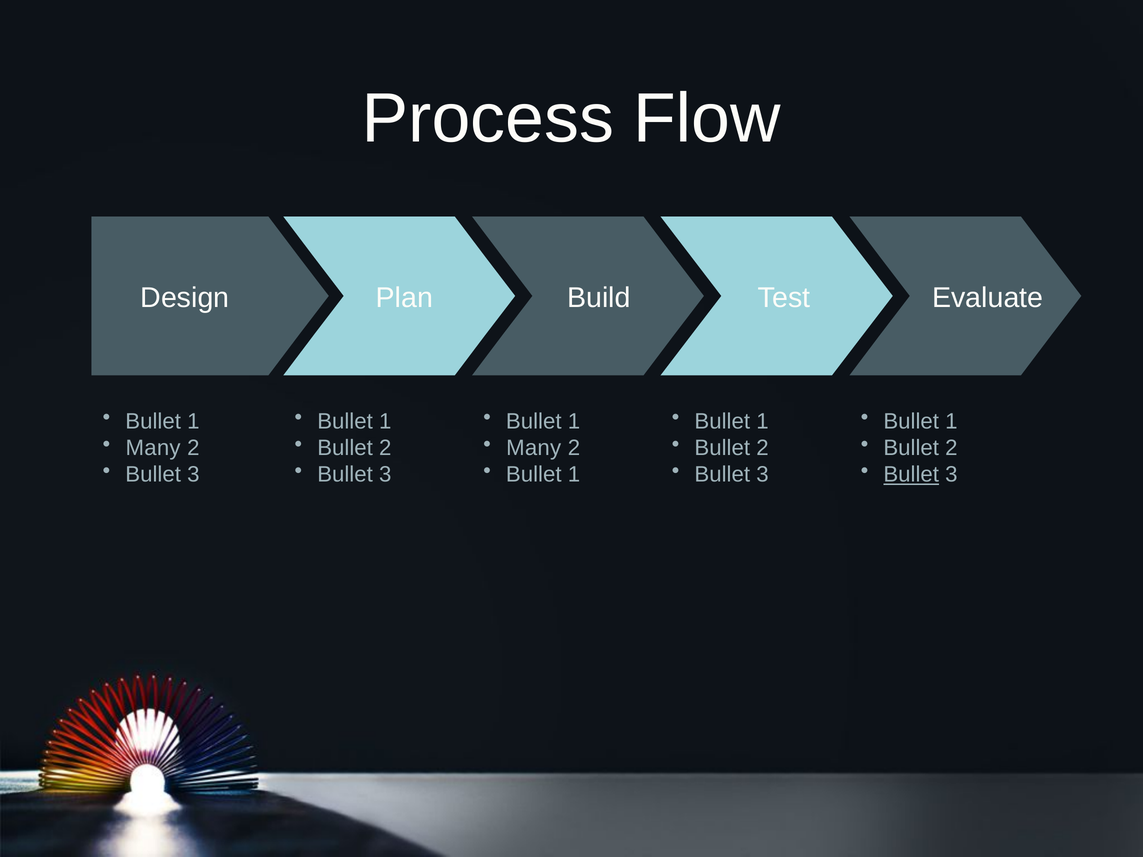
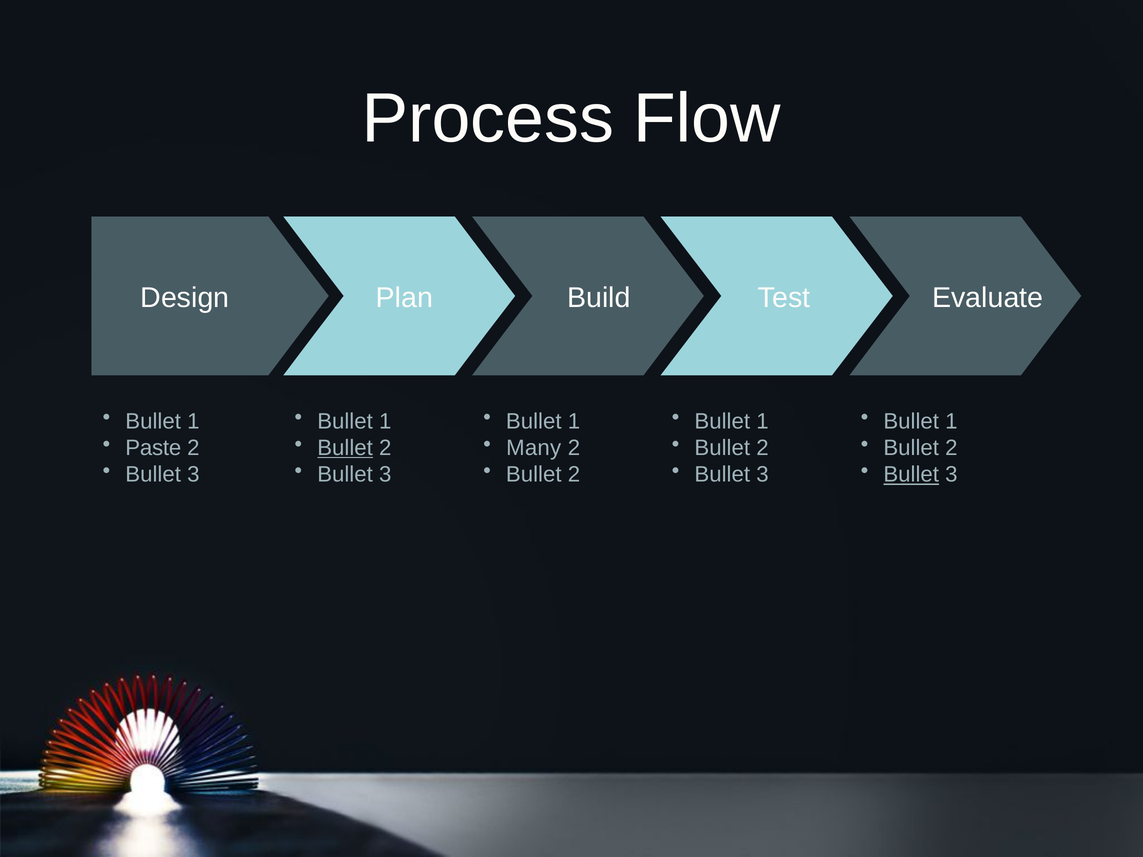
Many at (153, 448): Many -> Paste
Bullet at (345, 448) underline: none -> present
1 at (574, 475): 1 -> 2
